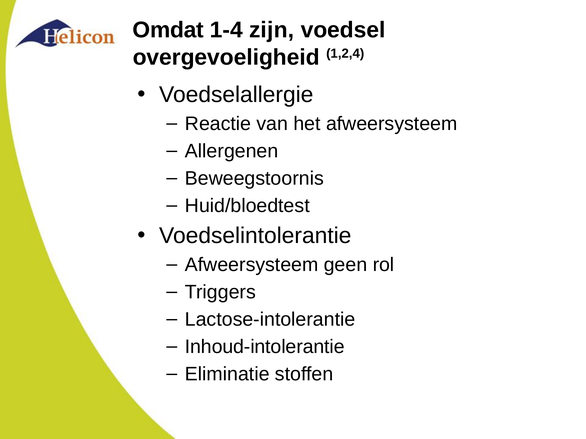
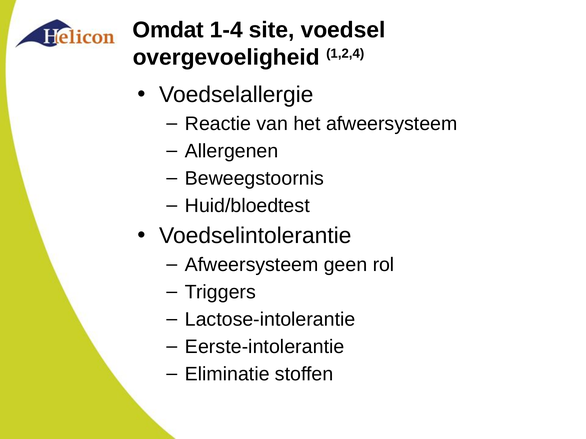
zijn: zijn -> site
Inhoud-intolerantie: Inhoud-intolerantie -> Eerste-intolerantie
